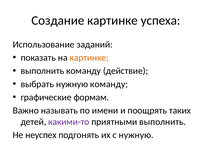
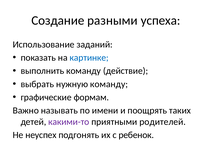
Создание картинке: картинке -> разными
картинке at (89, 58) colour: orange -> blue
приятными выполнить: выполнить -> родителей
с нужную: нужную -> ребенок
